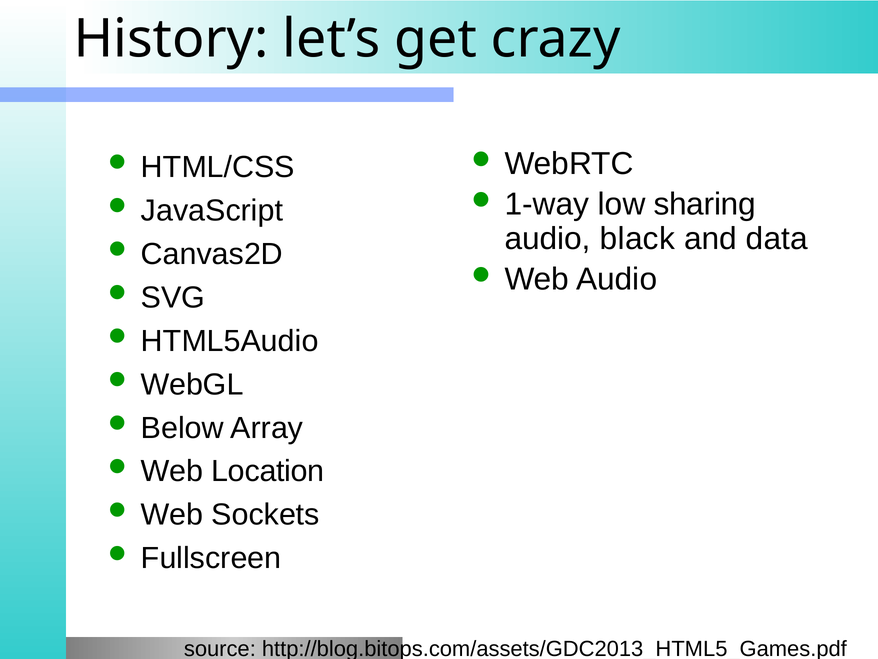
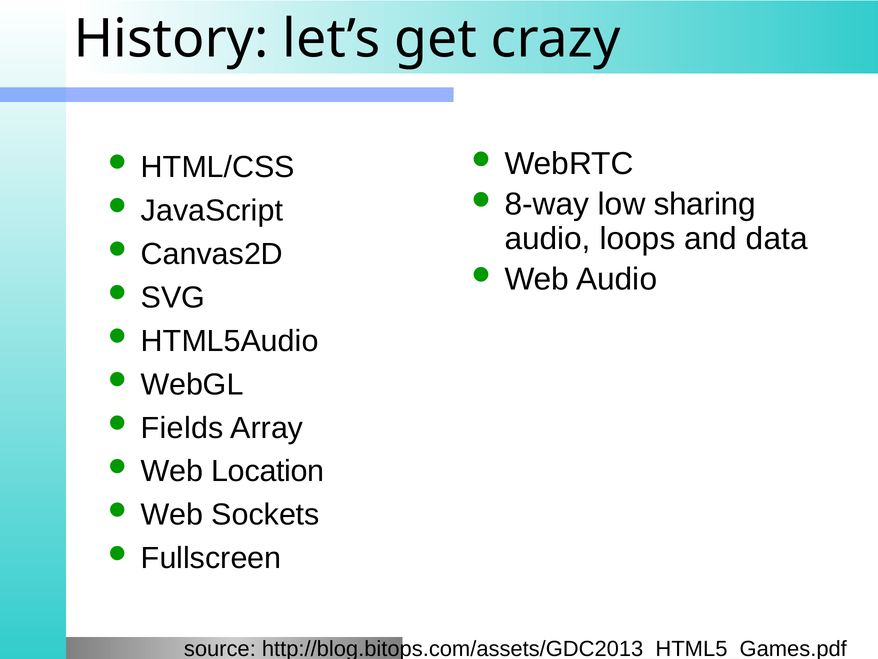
1-way: 1-way -> 8-way
black: black -> loops
Below: Below -> Fields
